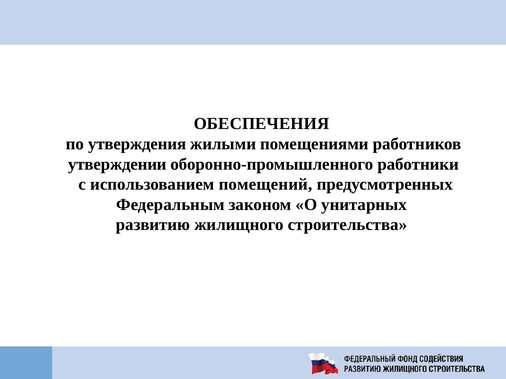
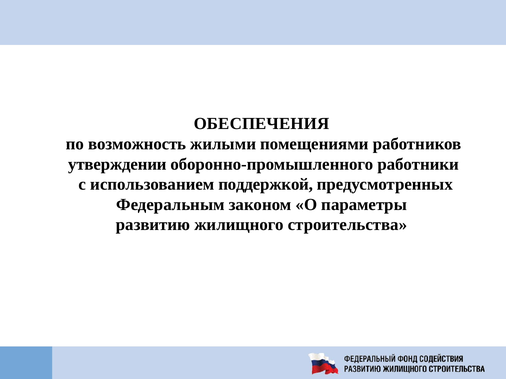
утверждения: утверждения -> возможность
помещений: помещений -> поддержкой
унитарных: унитарных -> параметры
